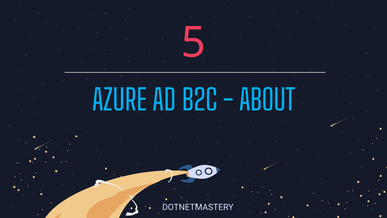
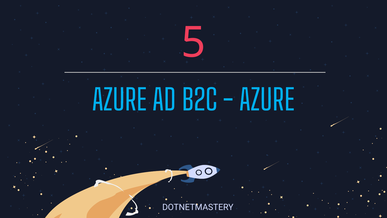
ABOUT at (267, 101): ABOUT -> AZURE
